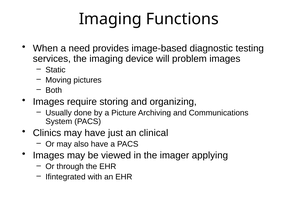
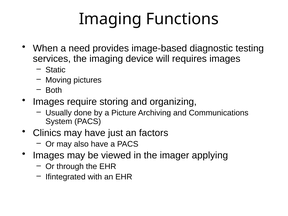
problem: problem -> requires
clinical: clinical -> factors
